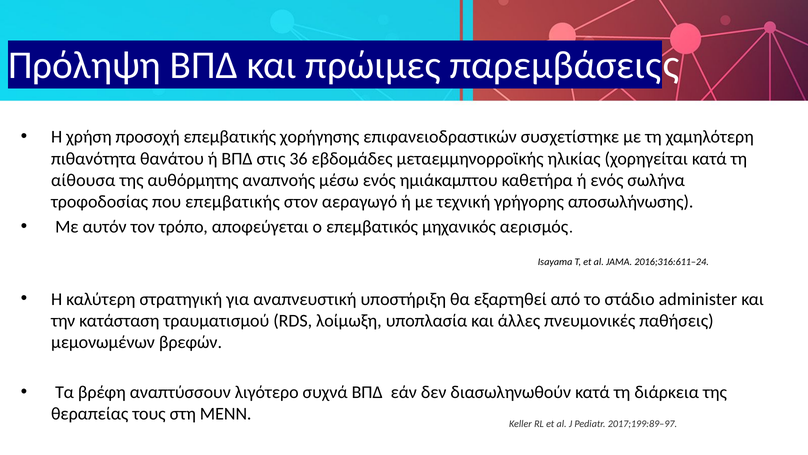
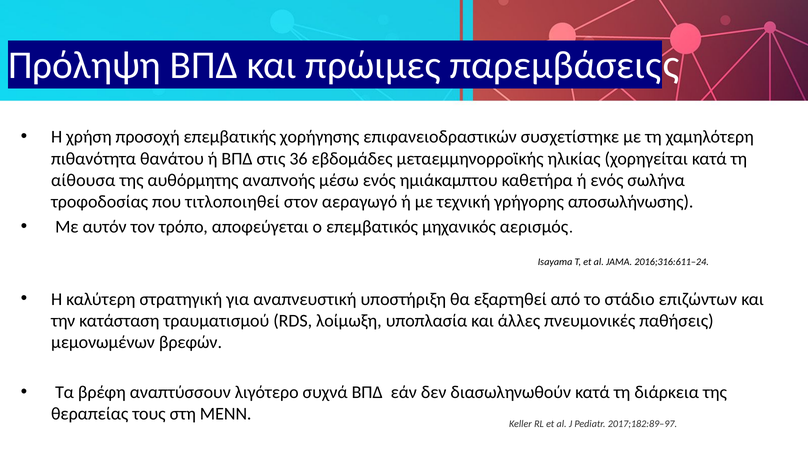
που επεμβατικής: επεμβατικής -> τιτλοποιηθεί
administer: administer -> επιζώντων
2017;199:89–97: 2017;199:89–97 -> 2017;182:89–97
